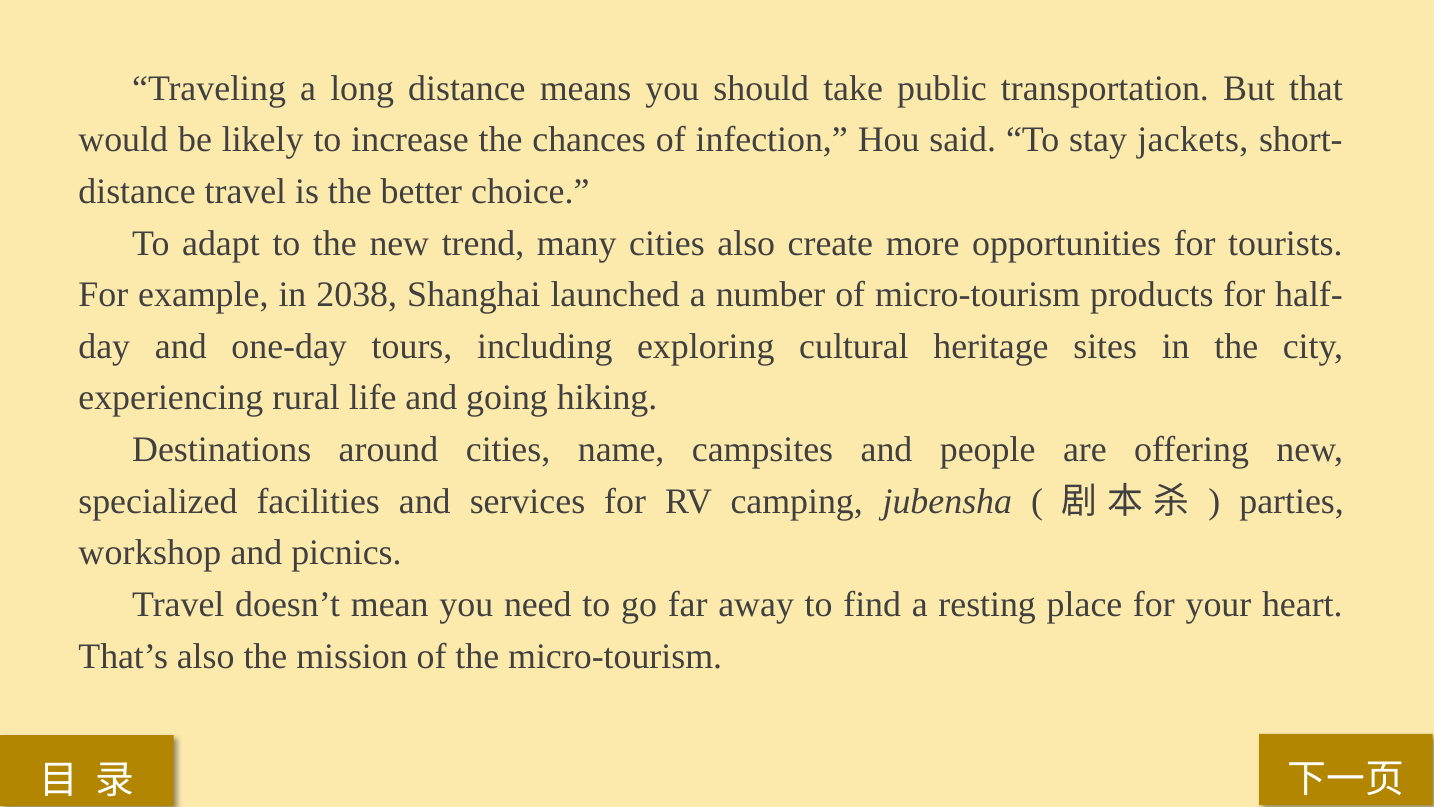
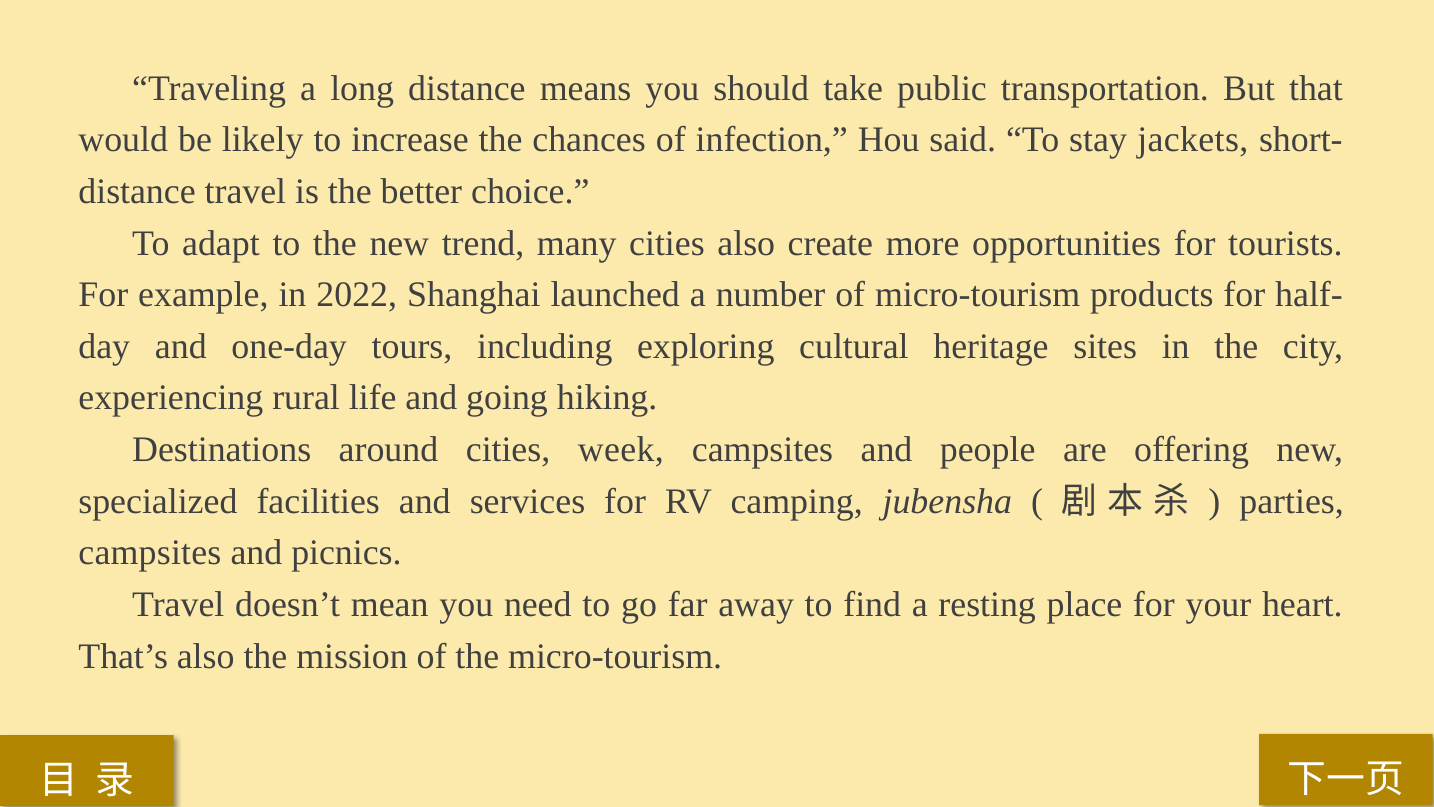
2038: 2038 -> 2022
name: name -> week
workshop at (150, 553): workshop -> campsites
